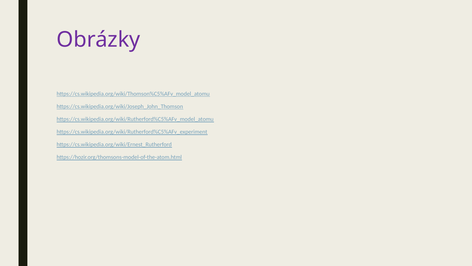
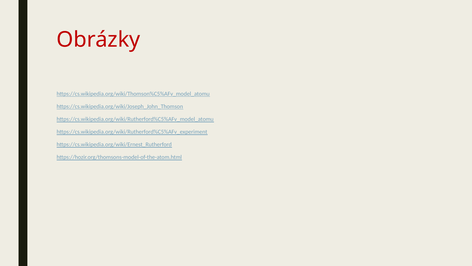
Obrázky colour: purple -> red
